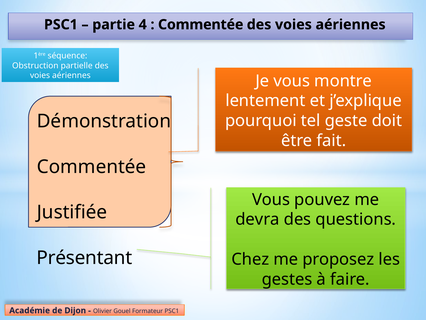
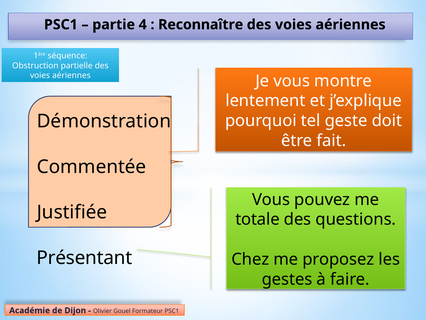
Commentée at (201, 25): Commentée -> Reconnaître
devra: devra -> totale
